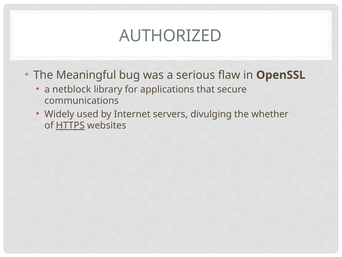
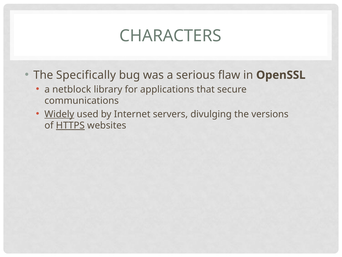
AUTHORIZED: AUTHORIZED -> CHARACTERS
Meaningful: Meaningful -> Specifically
Widely underline: none -> present
whether: whether -> versions
